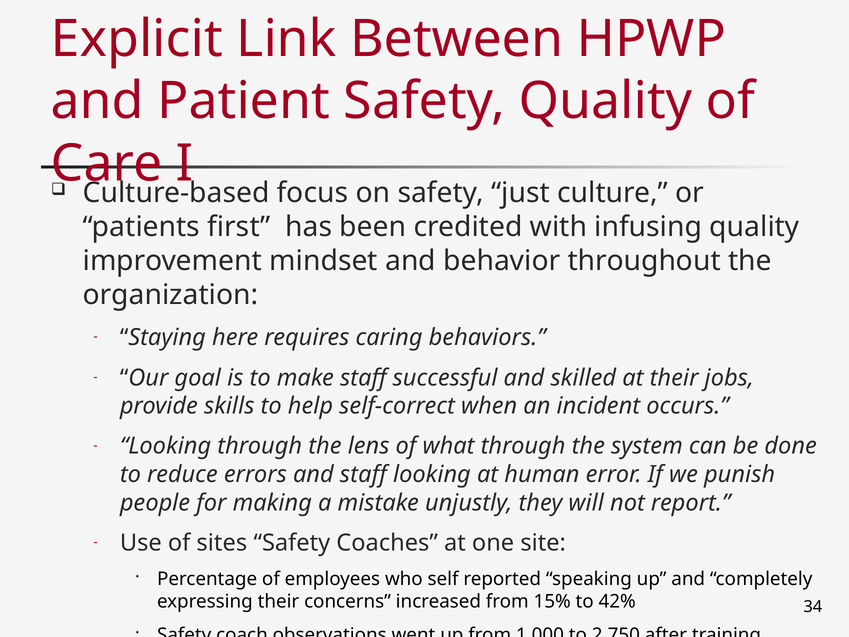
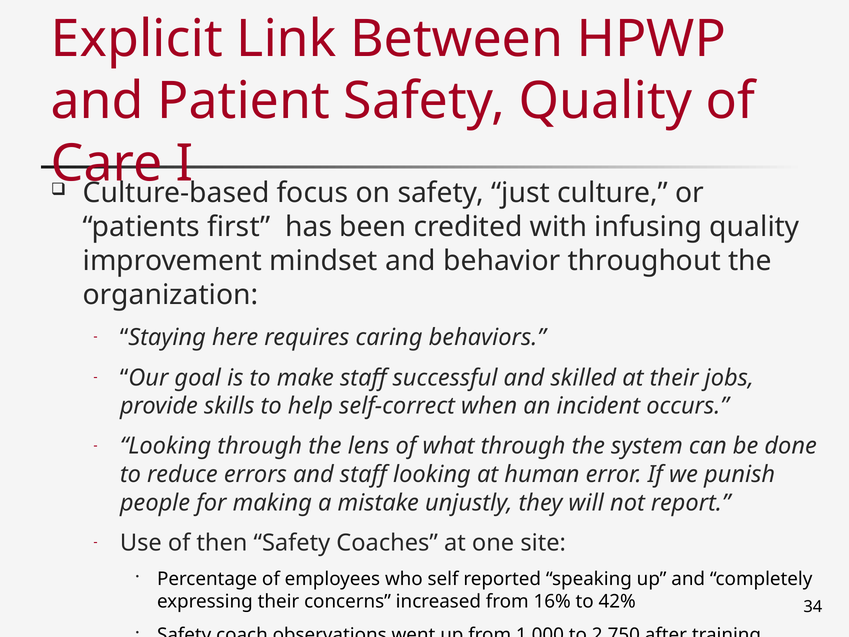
sites: sites -> then
15%: 15% -> 16%
